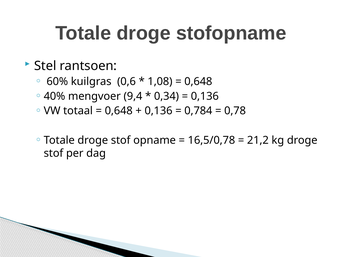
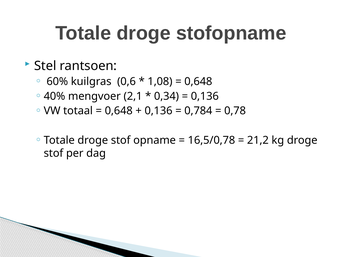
9,4: 9,4 -> 2,1
